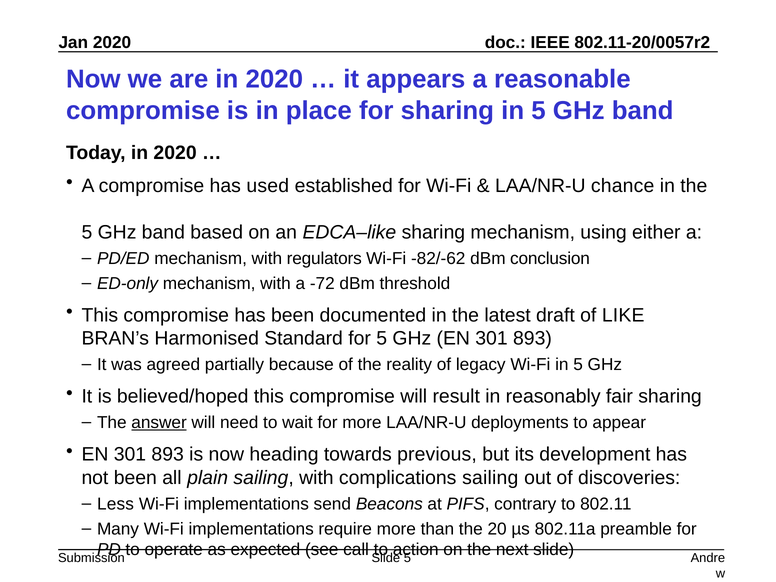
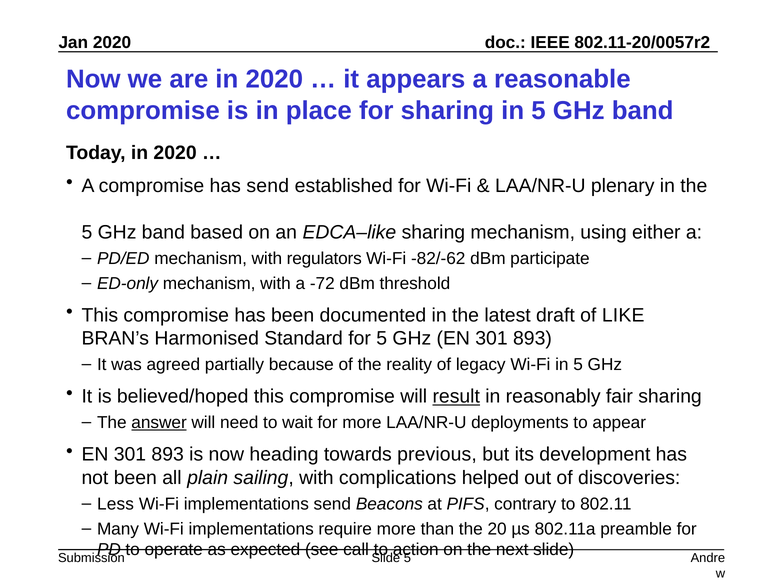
has used: used -> send
chance: chance -> plenary
conclusion: conclusion -> participate
result underline: none -> present
complications sailing: sailing -> helped
